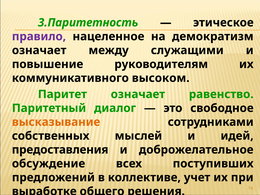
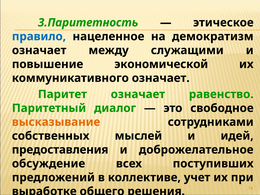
правило colour: purple -> blue
руководителям: руководителям -> экономической
коммуникативного высоком: высоком -> означает
